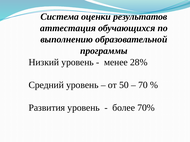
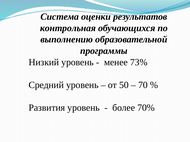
аттестация: аттестация -> контрольная
28%: 28% -> 73%
